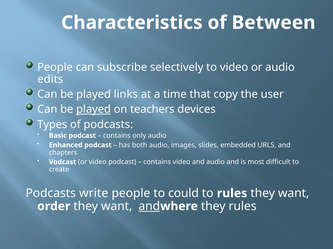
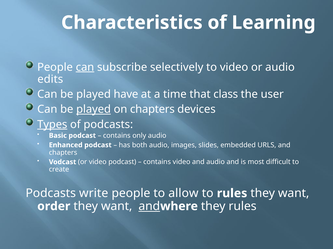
Between: Between -> Learning
can at (85, 67) underline: none -> present
links: links -> have
copy: copy -> class
on teachers: teachers -> chapters
Types underline: none -> present
could: could -> allow
